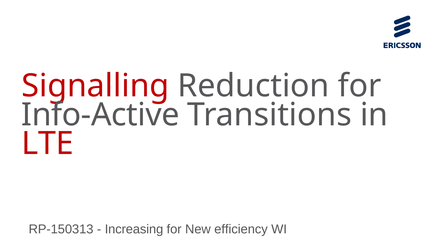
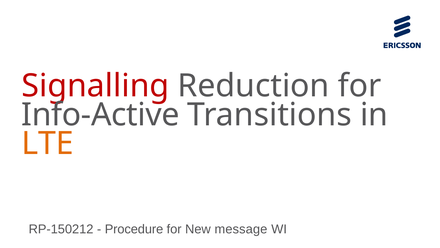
LTE colour: red -> orange
RP-150313: RP-150313 -> RP-150212
Increasing: Increasing -> Procedure
efficiency: efficiency -> message
